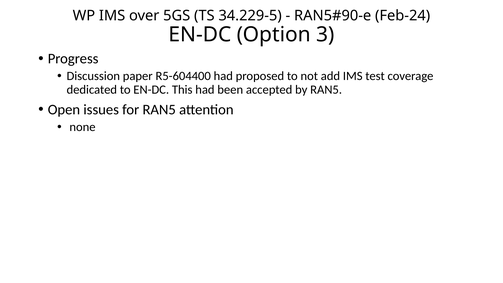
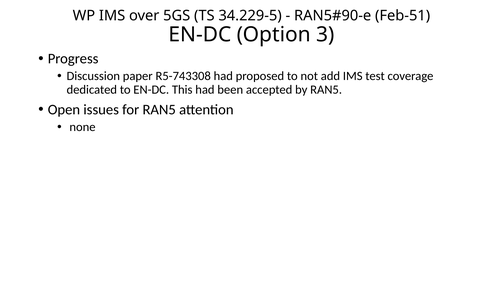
Feb-24: Feb-24 -> Feb-51
R5-604400: R5-604400 -> R5-743308
